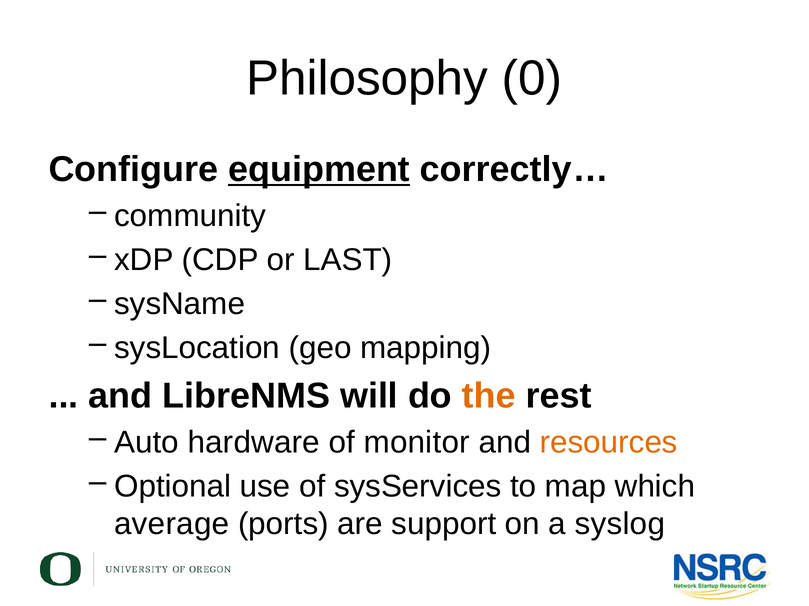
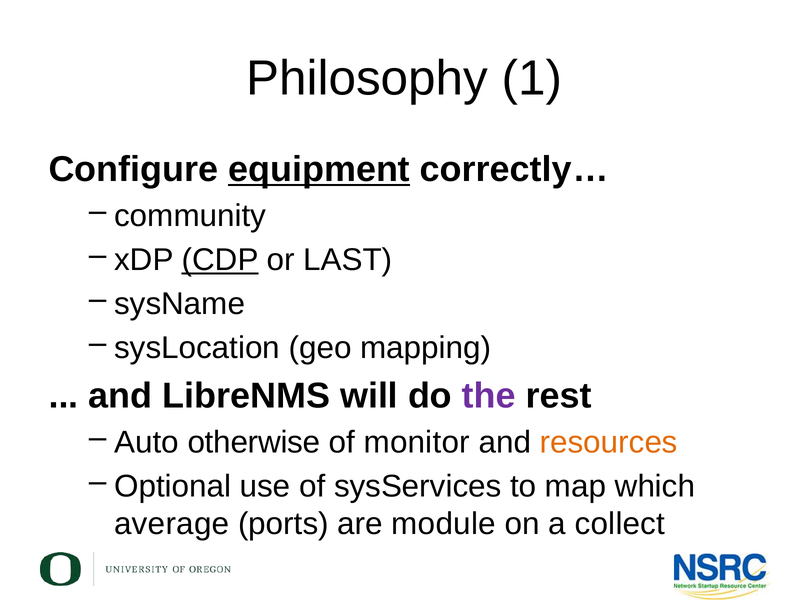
0: 0 -> 1
CDP underline: none -> present
the colour: orange -> purple
hardware: hardware -> otherwise
support: support -> module
syslog: syslog -> collect
